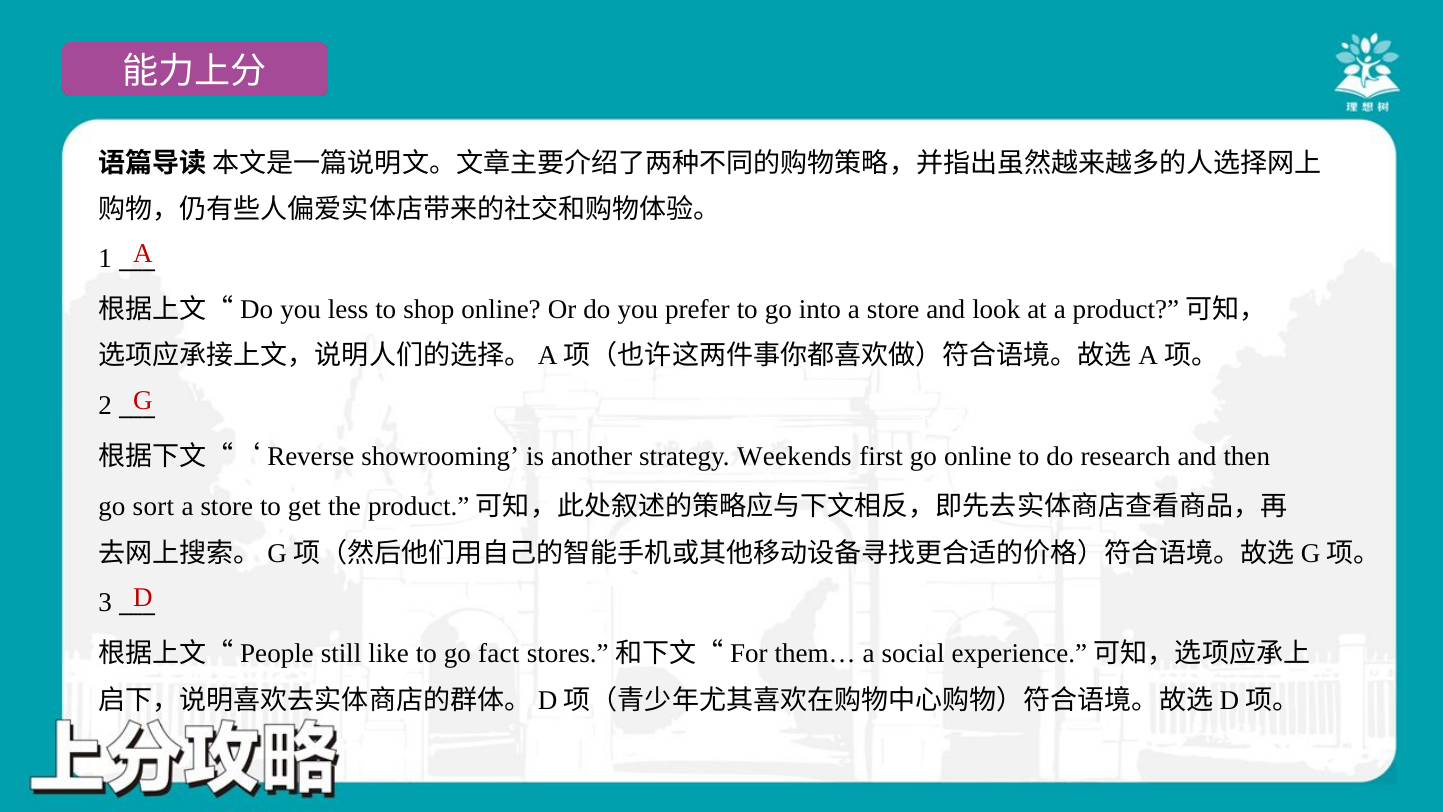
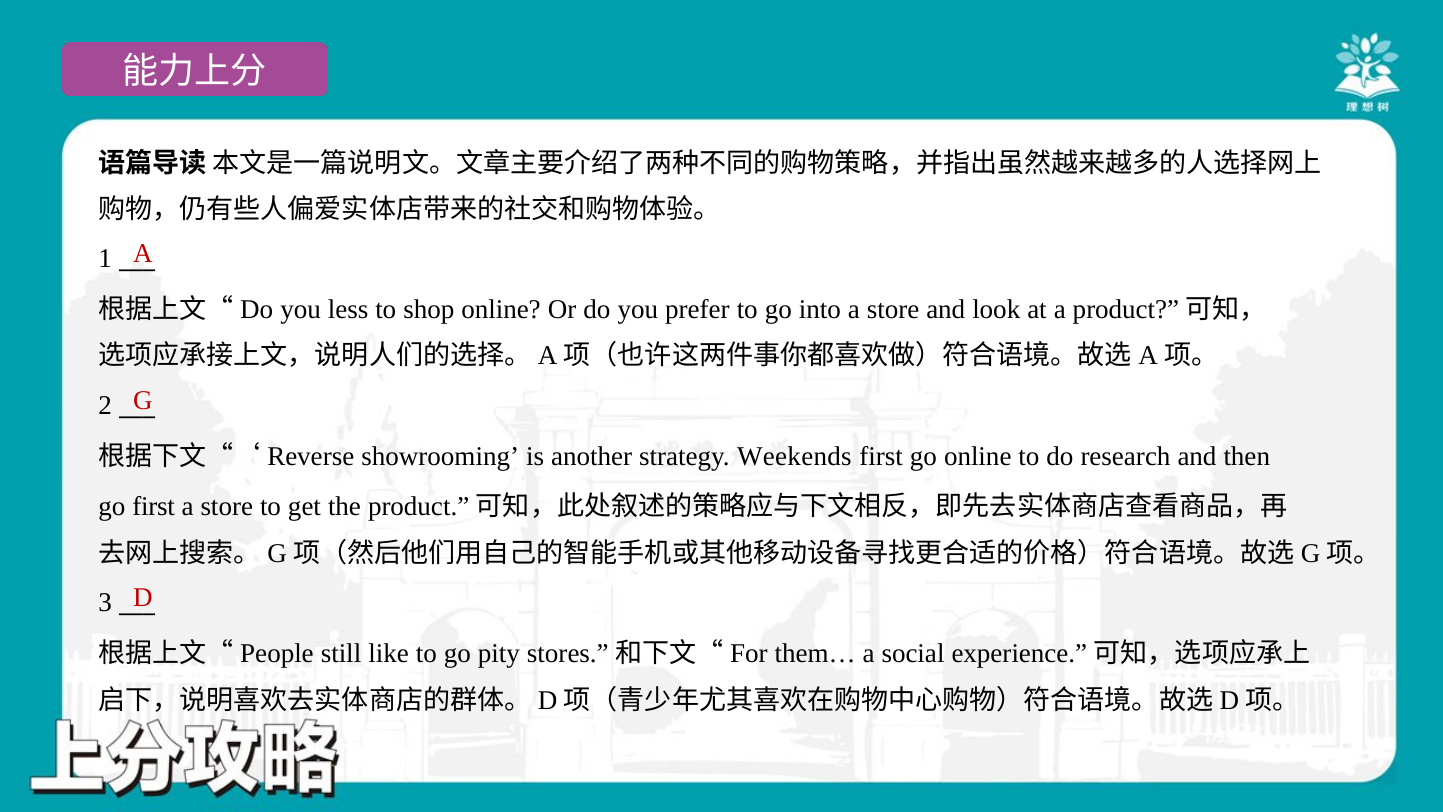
go sort: sort -> first
fact: fact -> pity
